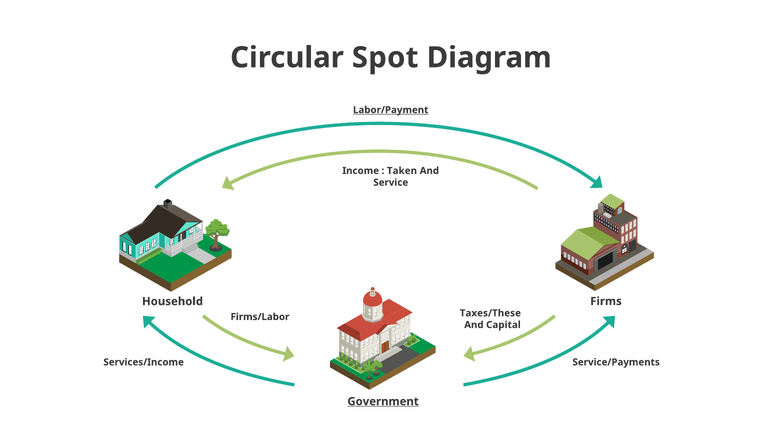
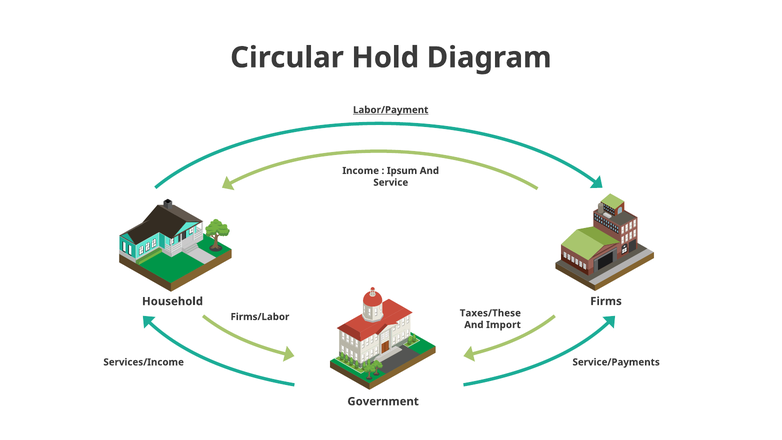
Spot: Spot -> Hold
Taken: Taken -> Ipsum
Capital: Capital -> Import
Government underline: present -> none
